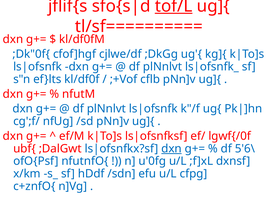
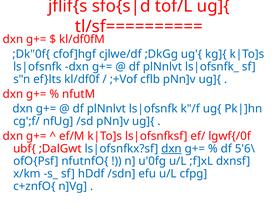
tof/L underline: present -> none
